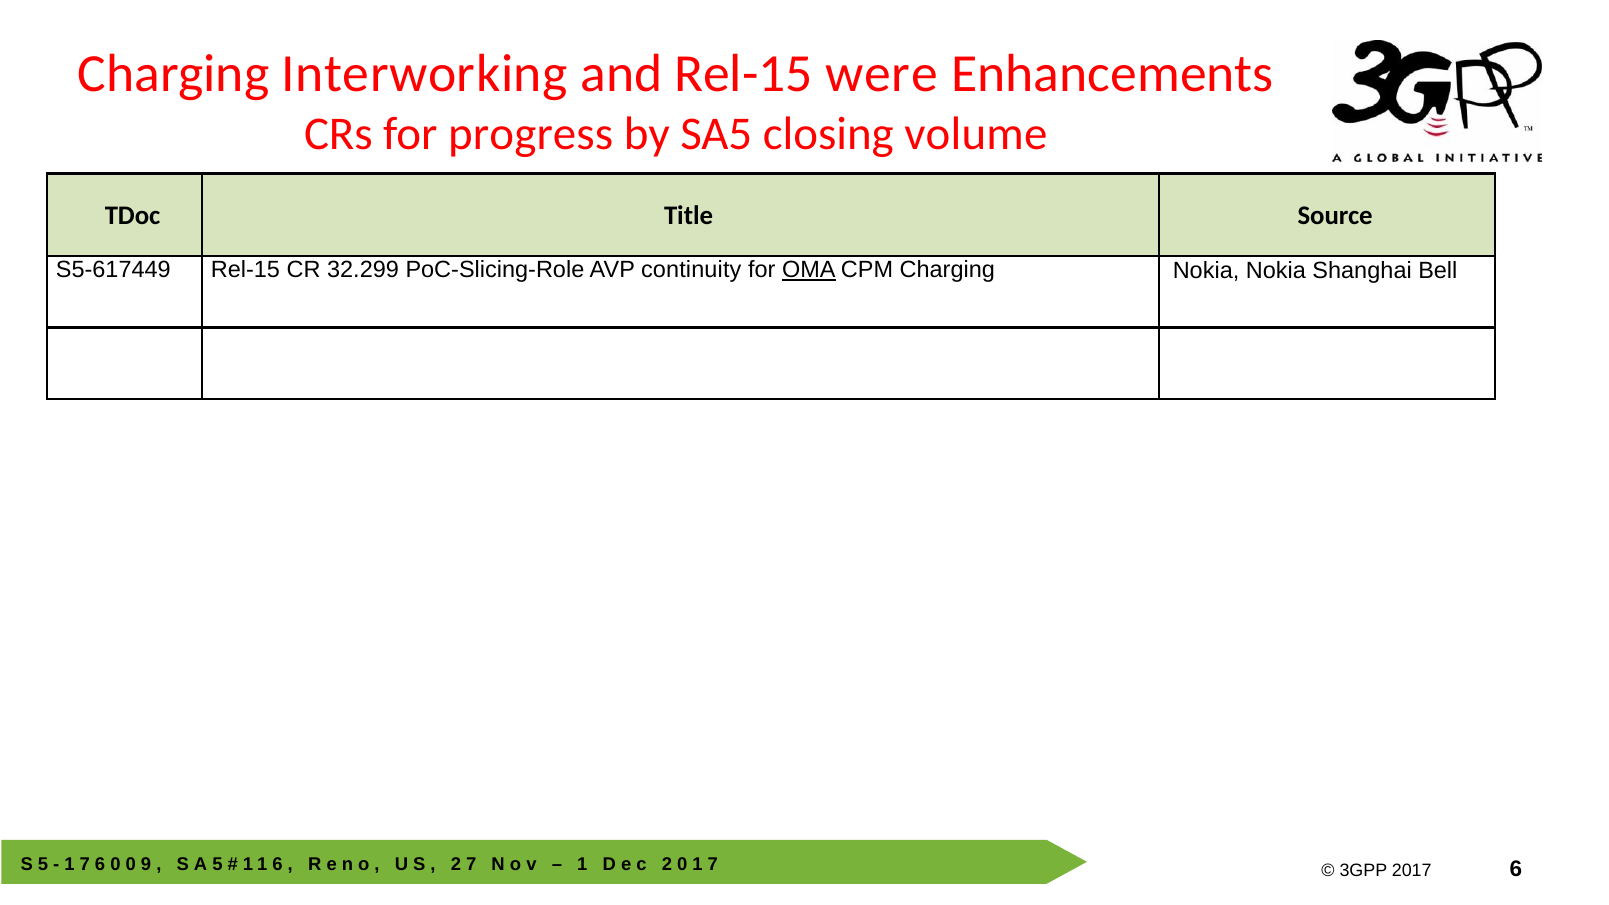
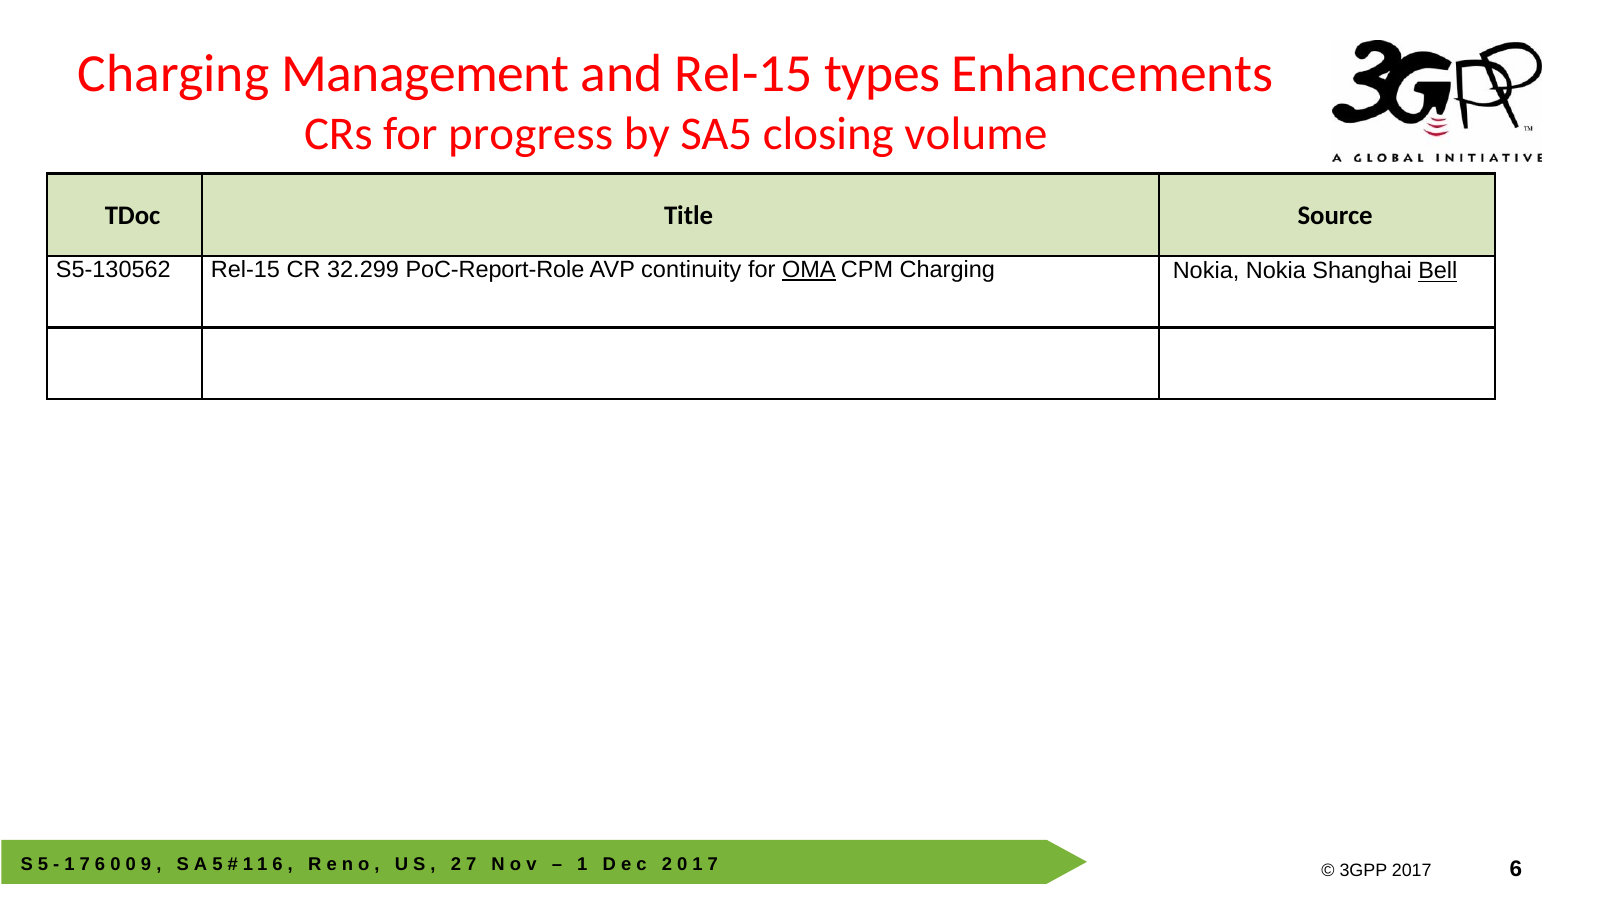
Interworking: Interworking -> Management
were: were -> types
S5-617449: S5-617449 -> S5-130562
PoC-Slicing-Role: PoC-Slicing-Role -> PoC-Report-Role
Bell underline: none -> present
